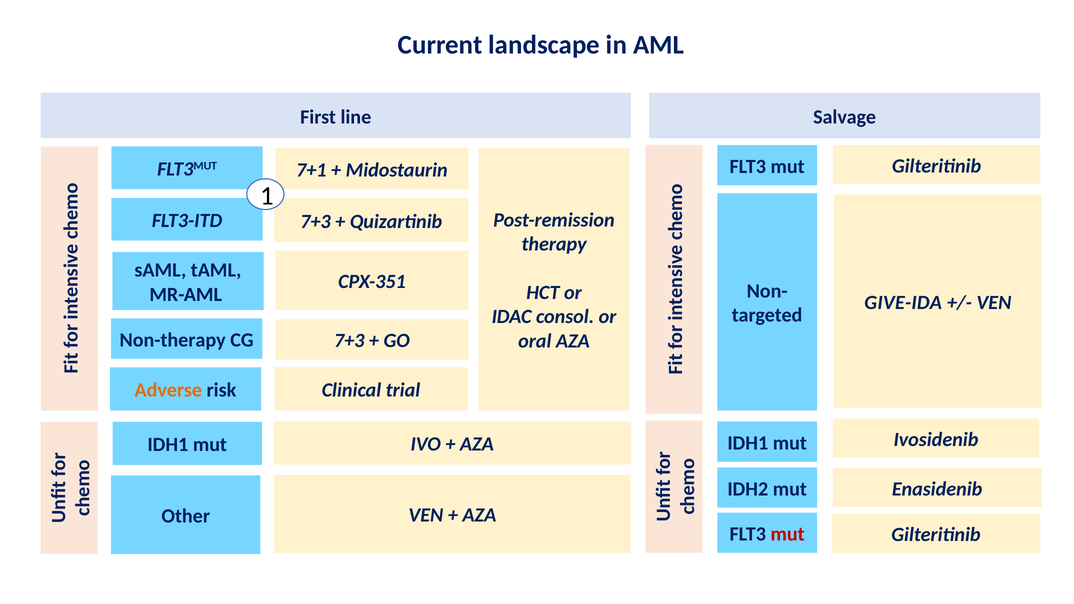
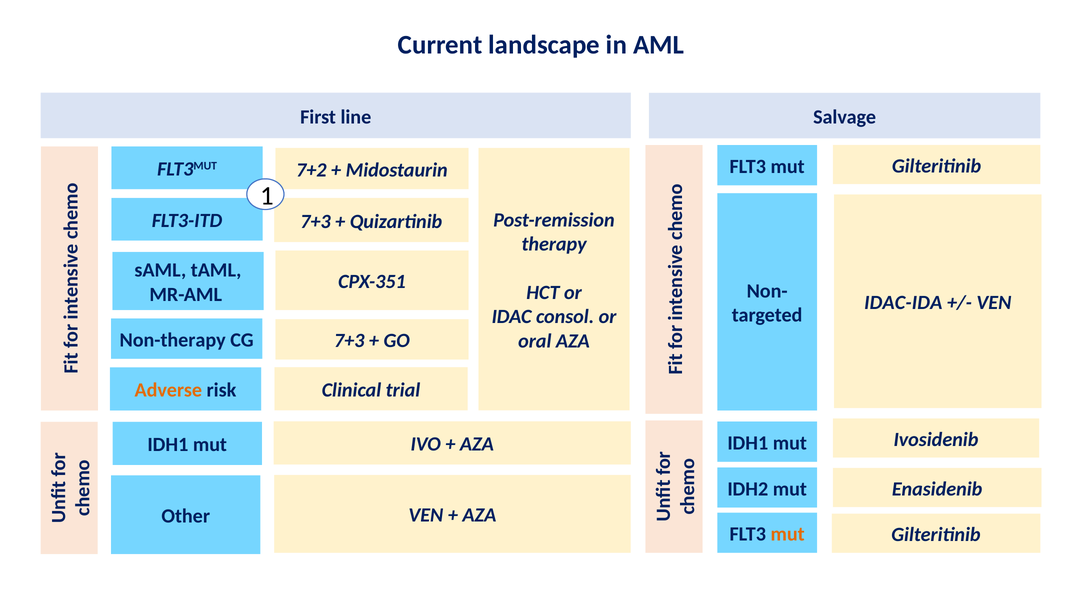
7+1: 7+1 -> 7+2
GIVE-IDA: GIVE-IDA -> IDAC-IDA
mut at (788, 534) colour: red -> orange
